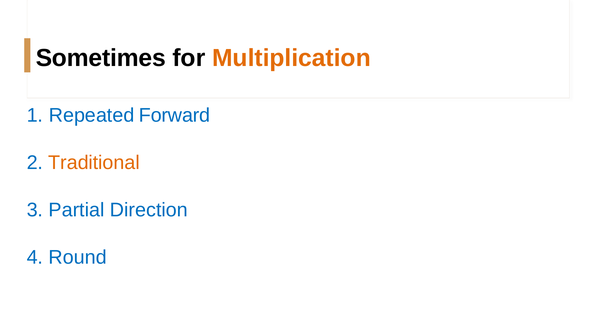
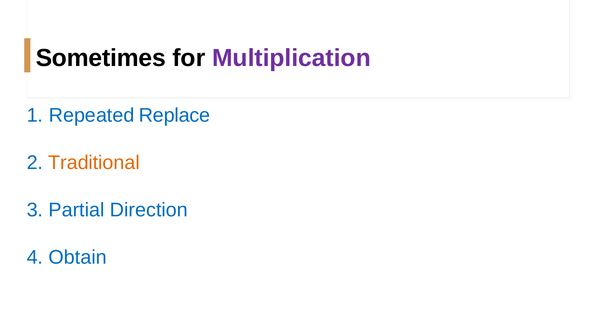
Multiplication colour: orange -> purple
Forward: Forward -> Replace
Round: Round -> Obtain
